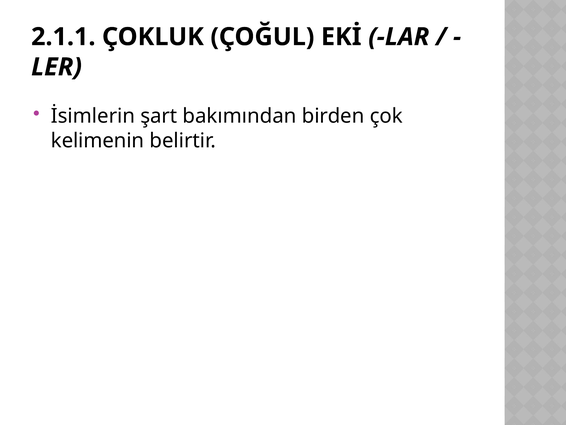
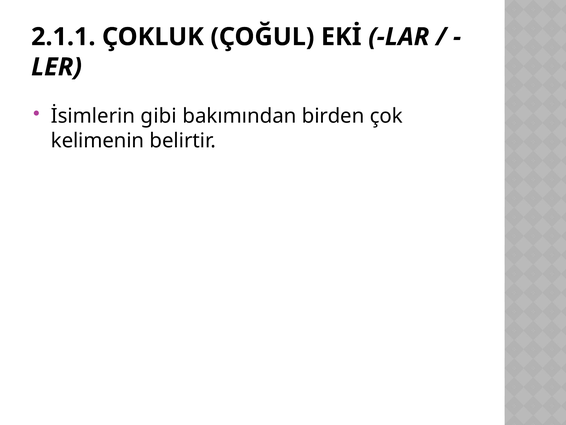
şart: şart -> gibi
